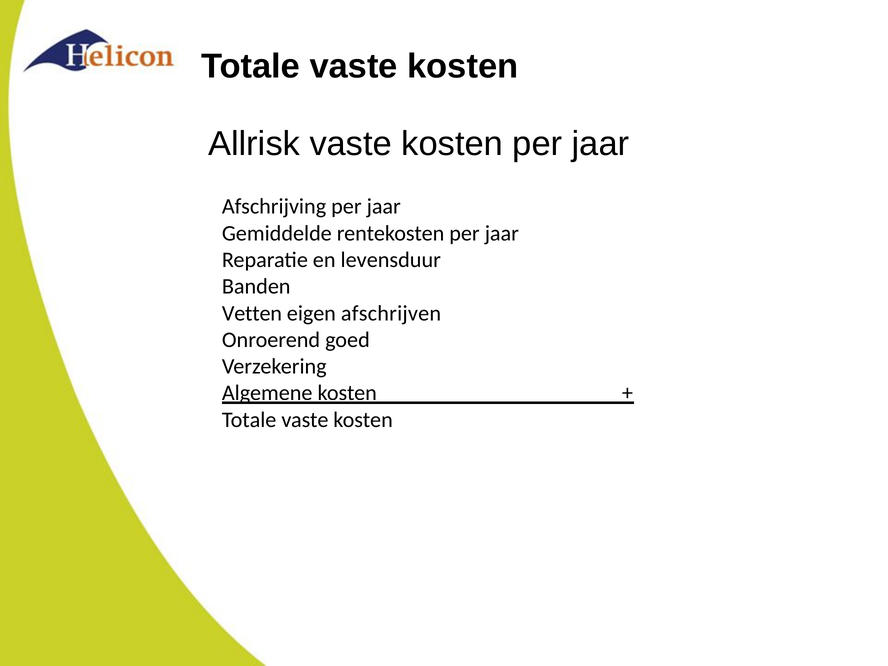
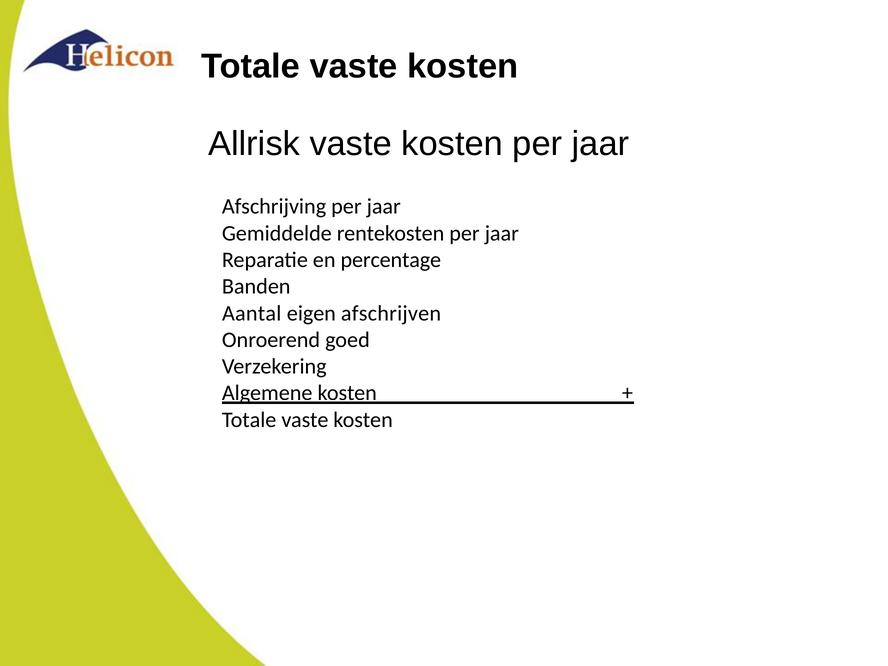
levensduur: levensduur -> percentage
Vetten: Vetten -> Aantal
